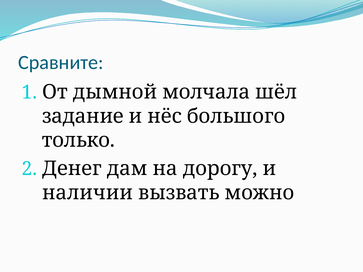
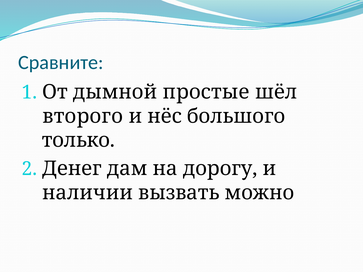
молчала: молчала -> простые
задание: задание -> второго
